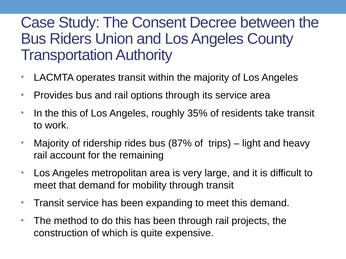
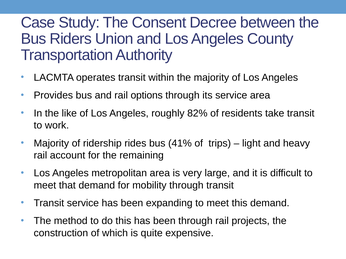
the this: this -> like
35%: 35% -> 82%
87%: 87% -> 41%
